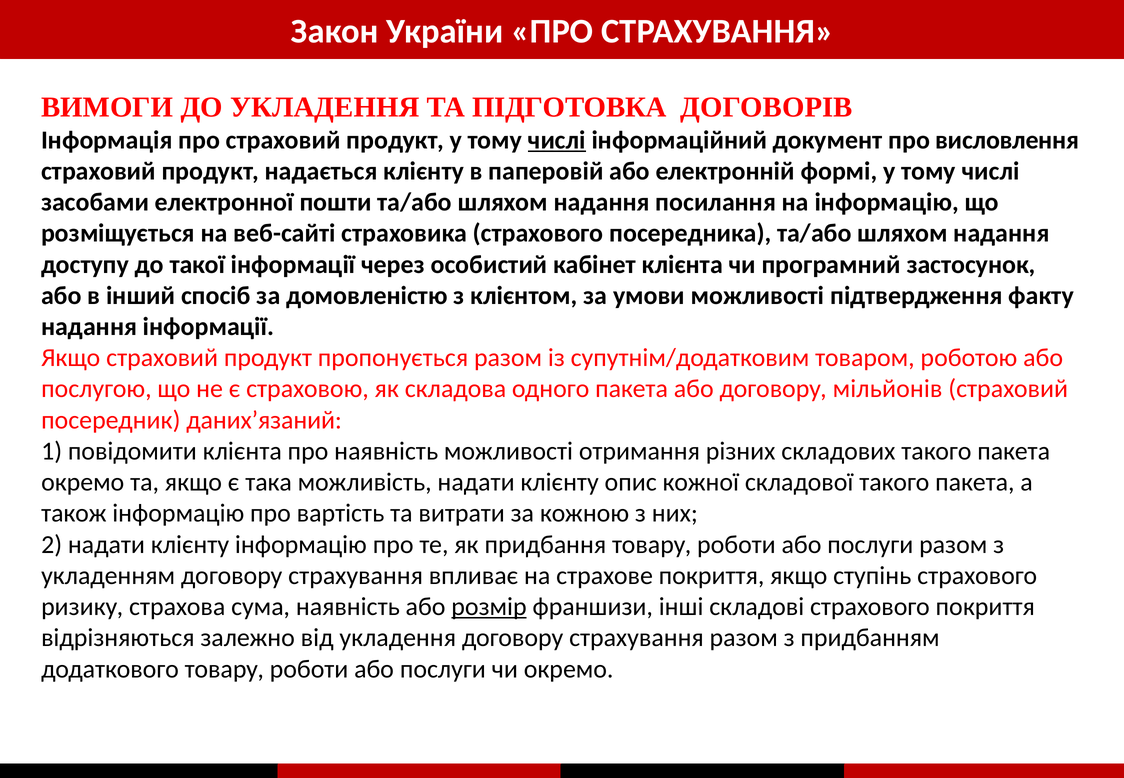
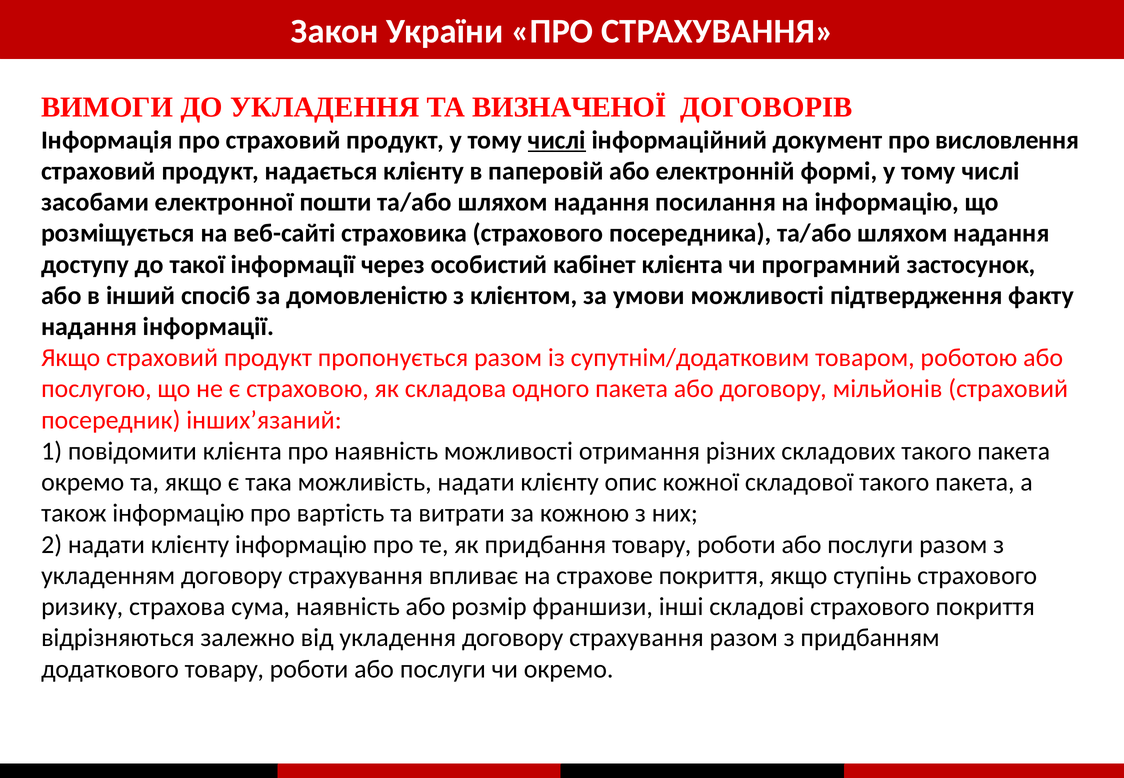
ПІДГОТОВКА: ПІДГОТОВКА -> ВИЗНАЧЕНОЇ
даних’язаний: даних’язаний -> інших’язаний
розмір underline: present -> none
